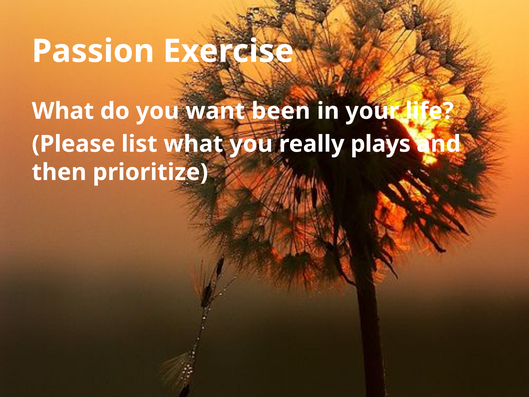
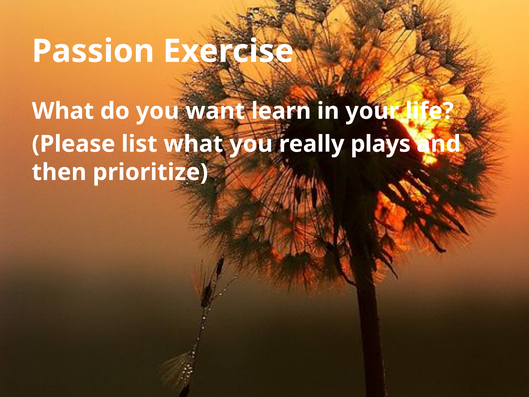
been: been -> learn
